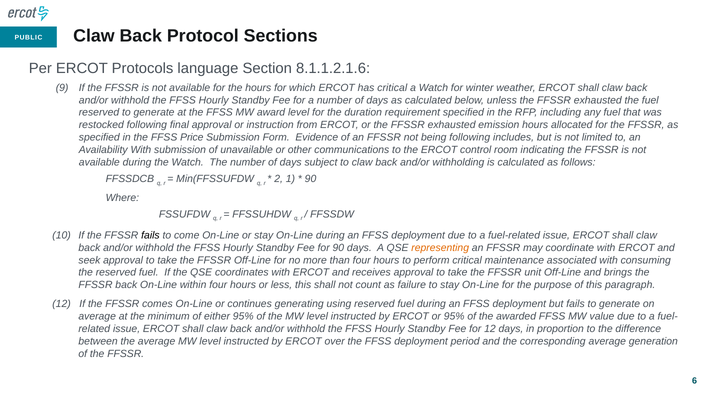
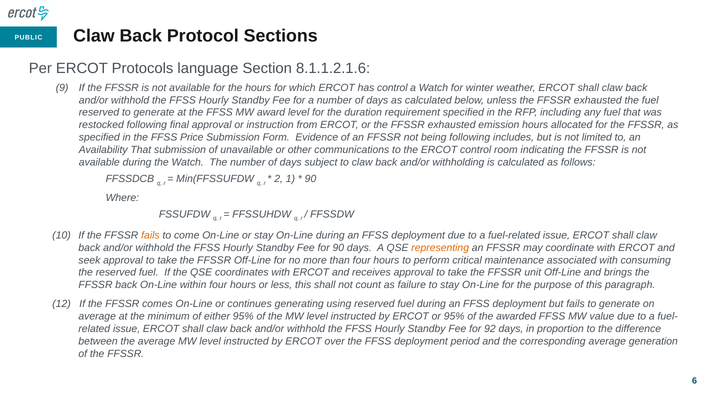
has critical: critical -> control
Availability With: With -> That
fails at (150, 235) colour: black -> orange
for 12: 12 -> 92
